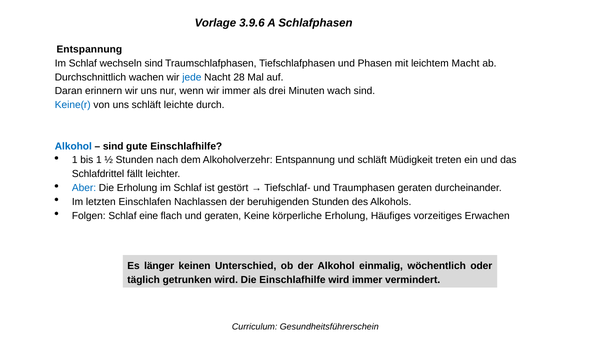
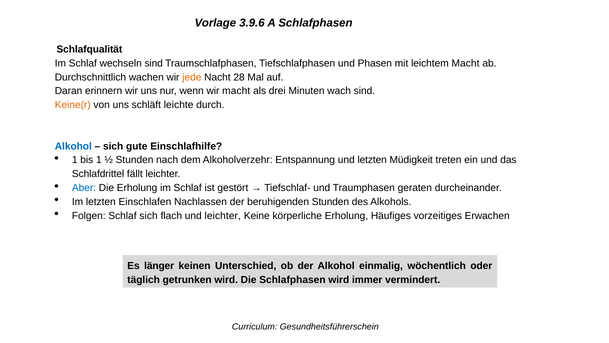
Entspannung at (89, 49): Entspannung -> Schlafqualität
jede colour: blue -> orange
wir immer: immer -> macht
Keine(r colour: blue -> orange
sind at (113, 146): sind -> sich
und schläft: schläft -> letzten
Schlaf eine: eine -> sich
und geraten: geraten -> leichter
Die Einschlafhilfe: Einschlafhilfe -> Schlafphasen
